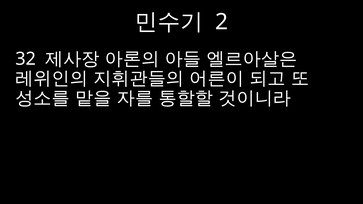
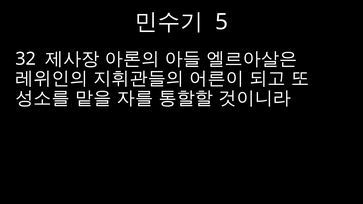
2: 2 -> 5
